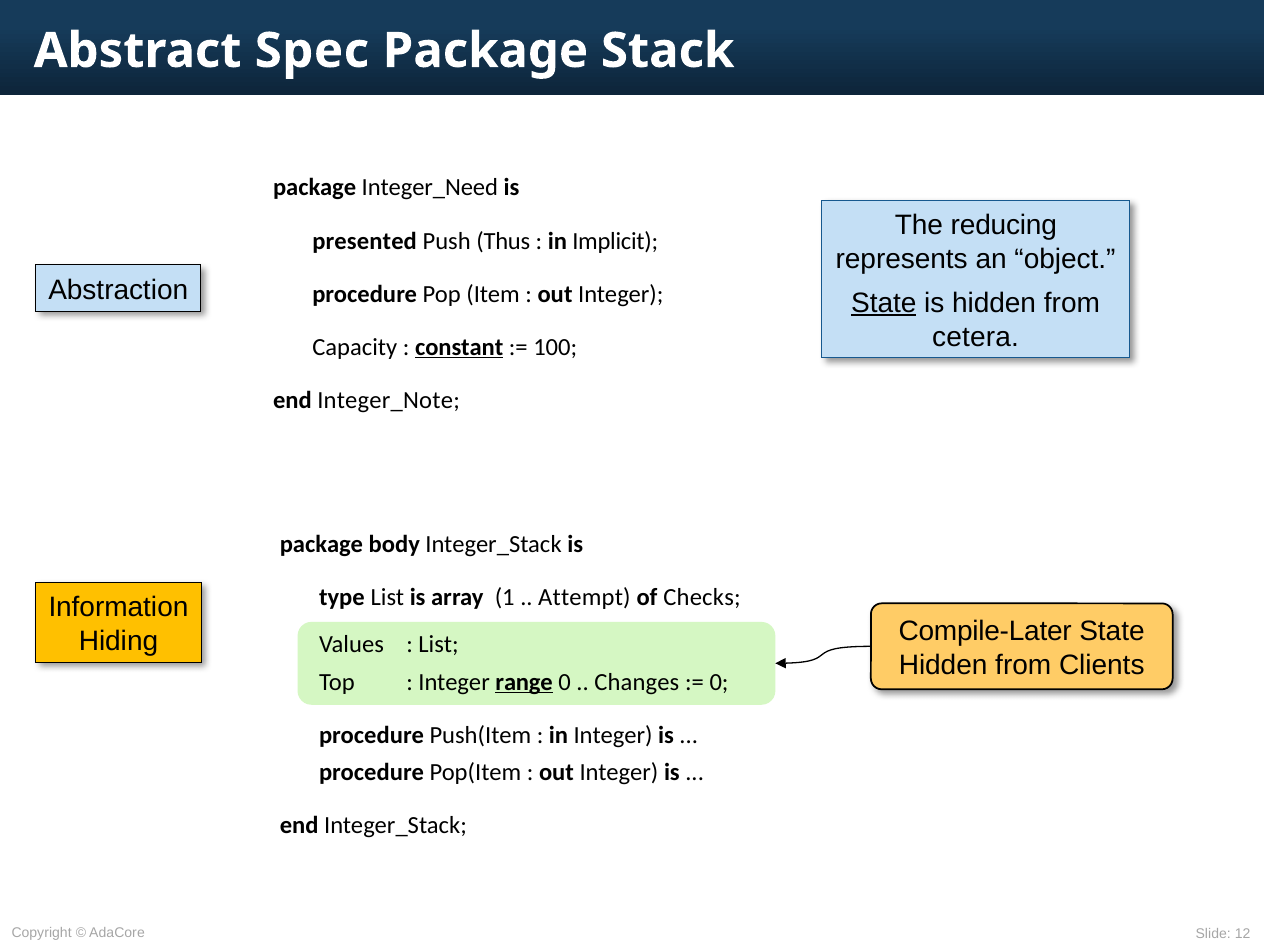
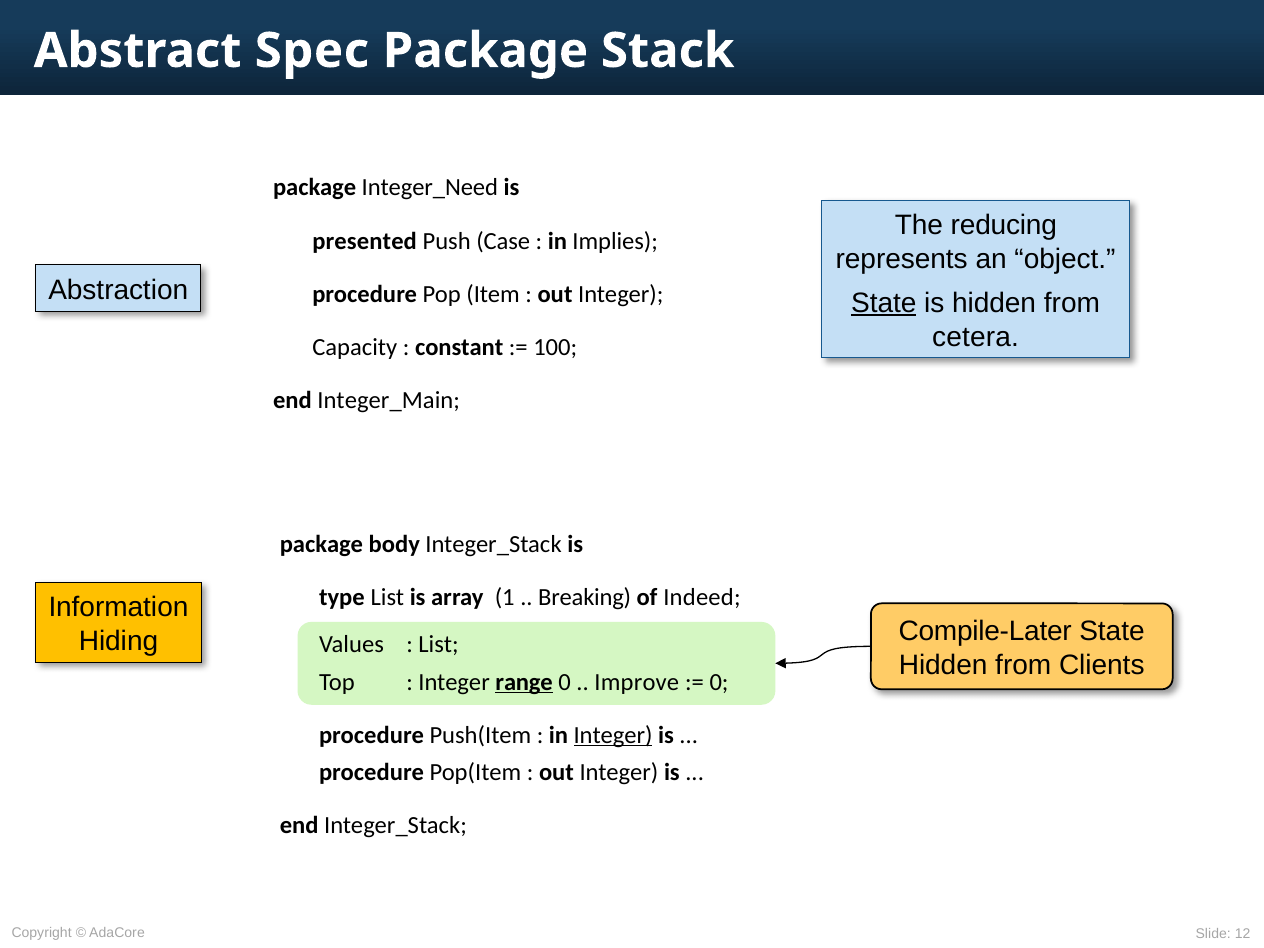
Thus: Thus -> Case
Implicit: Implicit -> Implies
constant underline: present -> none
Integer_Note: Integer_Note -> Integer_Main
Attempt: Attempt -> Breaking
Checks: Checks -> Indeed
Changes: Changes -> Improve
Integer at (613, 735) underline: none -> present
